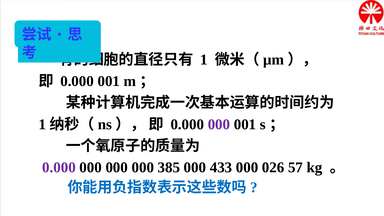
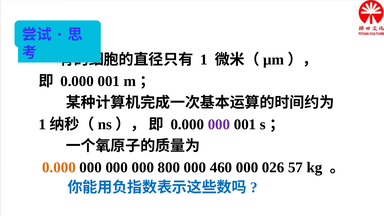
0.000 at (59, 167) colour: purple -> orange
385: 385 -> 800
433: 433 -> 460
